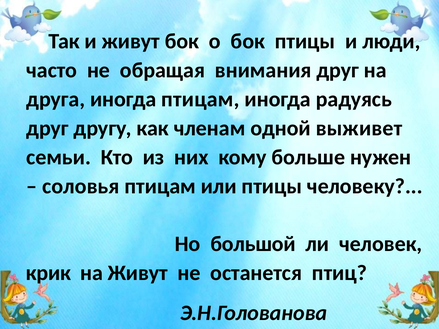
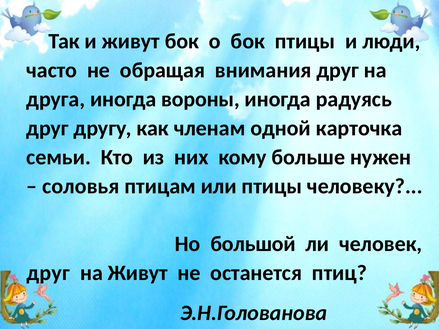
иногда птицам: птицам -> вороны
выживет: выживет -> карточка
крик at (48, 273): крик -> друг
